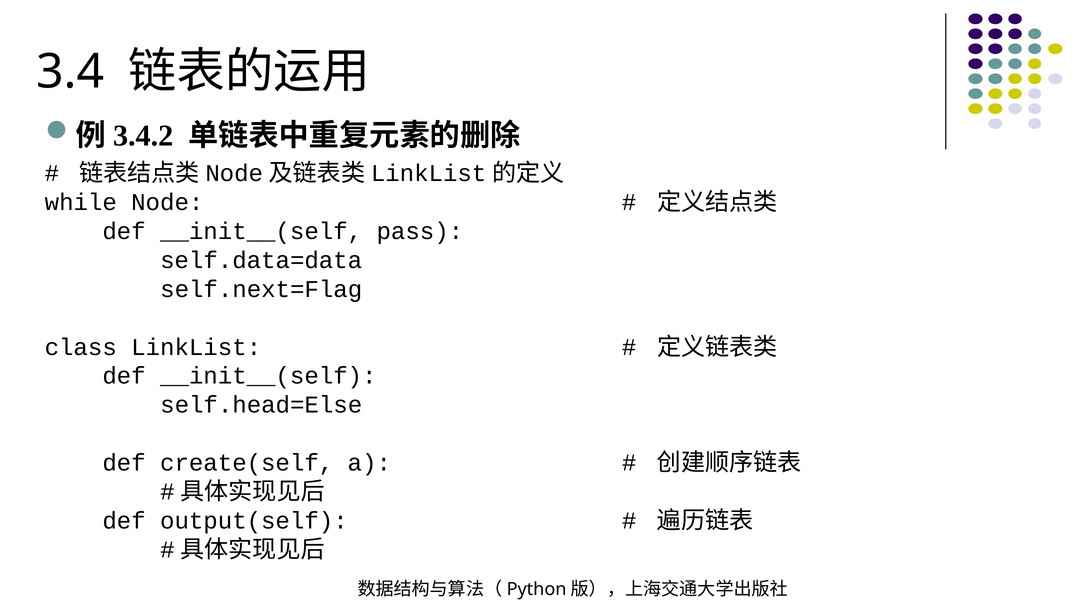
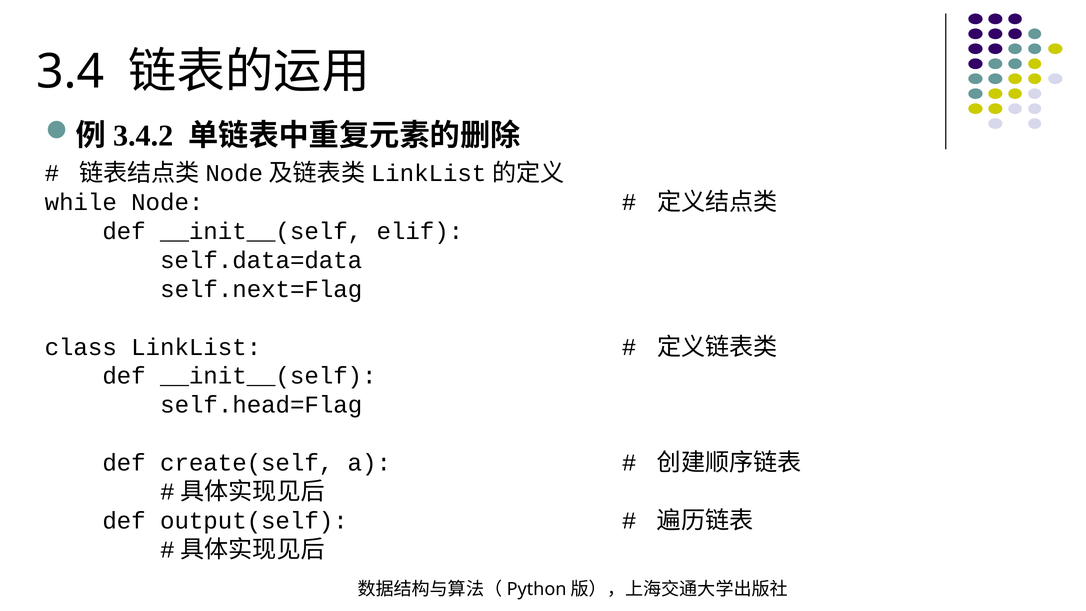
pass: pass -> elif
self.head=Else: self.head=Else -> self.head=Flag
